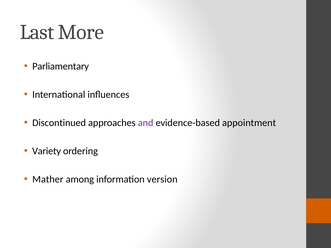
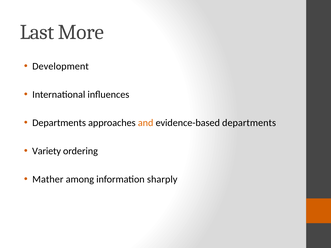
Parliamentary: Parliamentary -> Development
Discontinued at (59, 123): Discontinued -> Departments
and colour: purple -> orange
evidence-based appointment: appointment -> departments
version: version -> sharply
